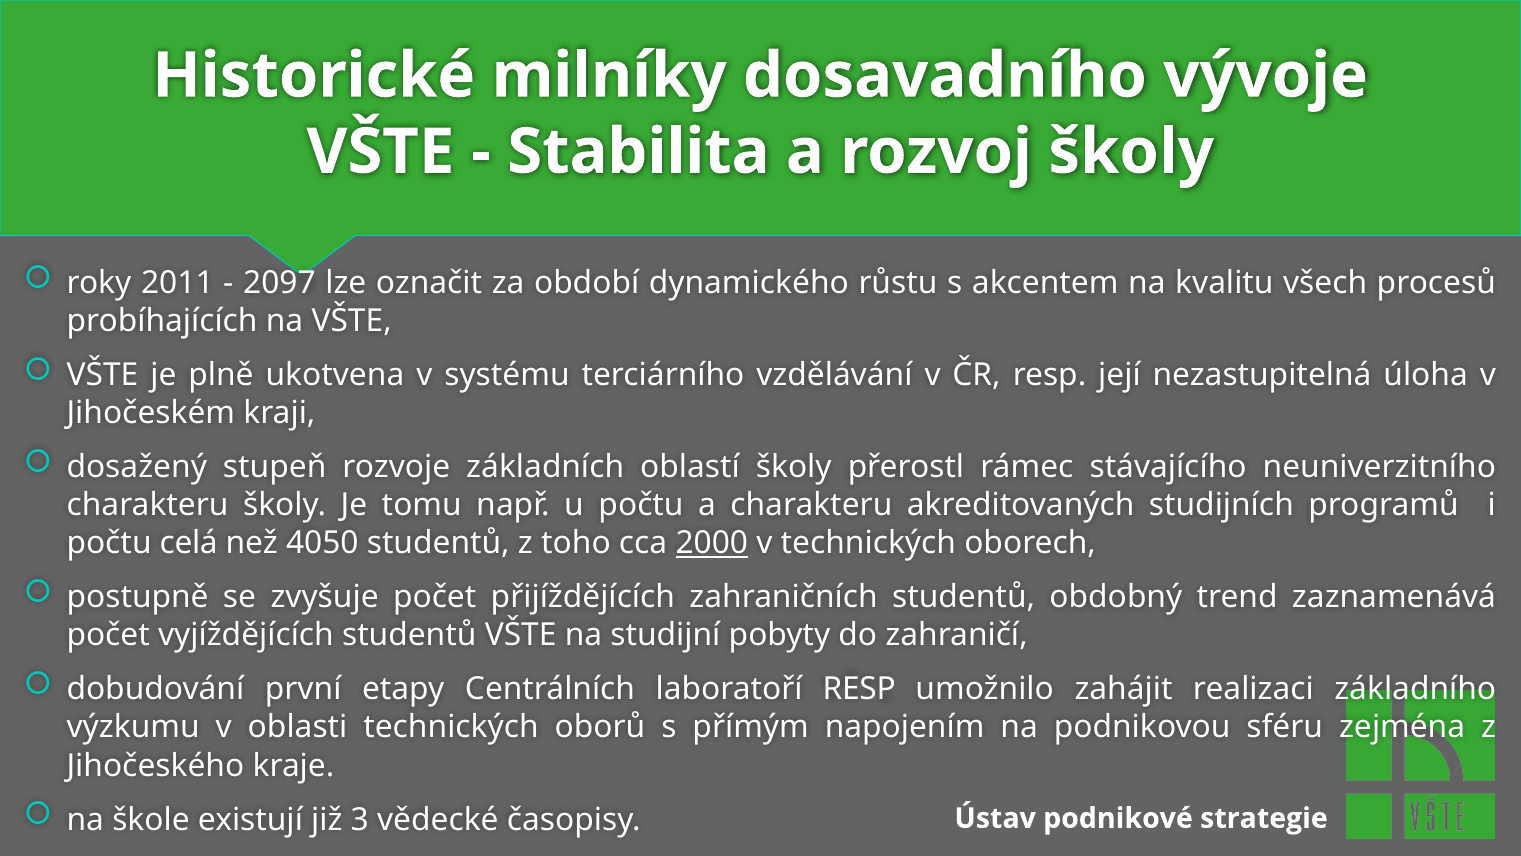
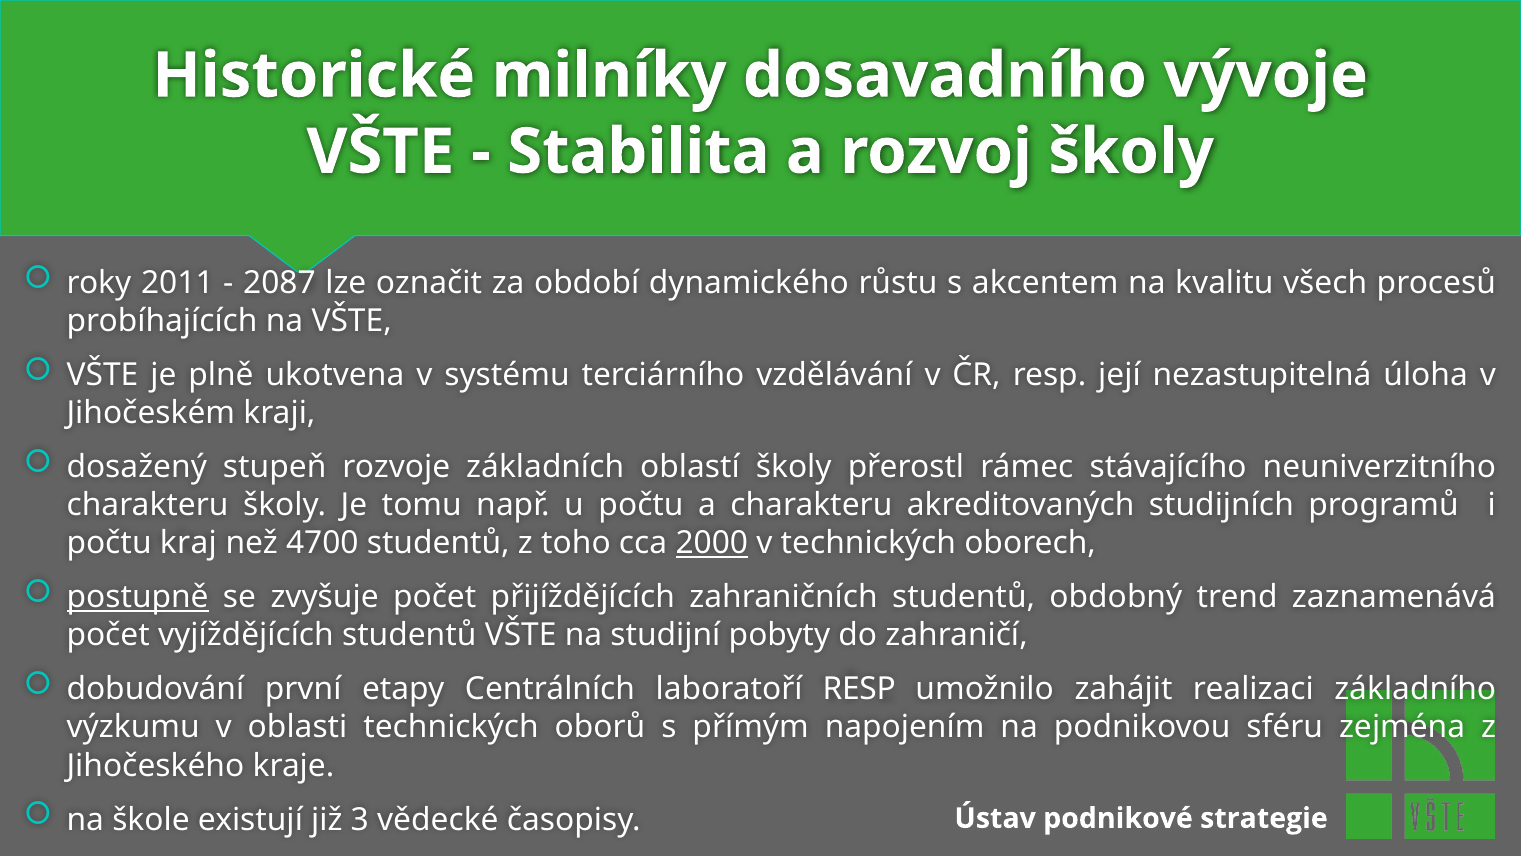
2097: 2097 -> 2087
celá: celá -> kraj
4050: 4050 -> 4700
postupně underline: none -> present
